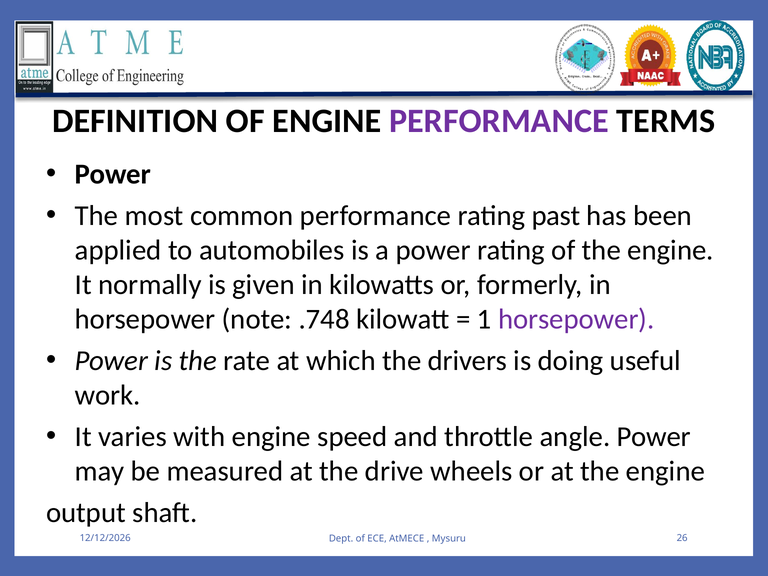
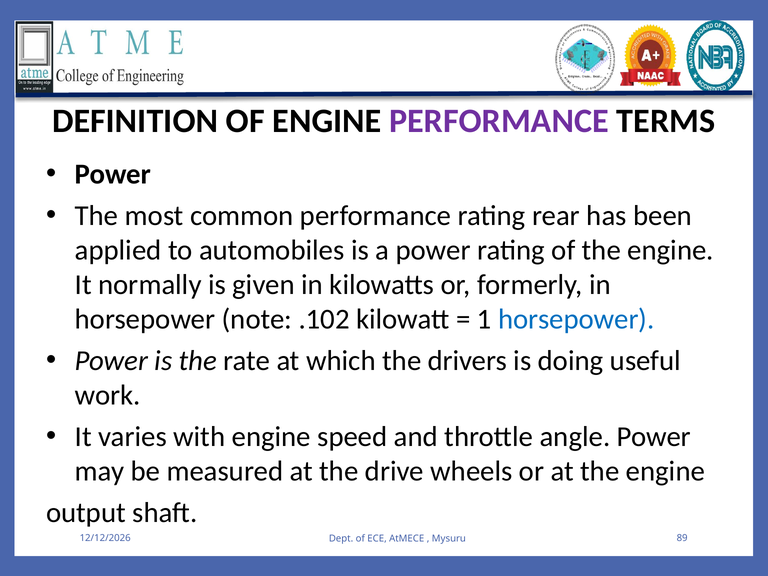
past: past -> rear
.748: .748 -> .102
horsepower at (576, 319) colour: purple -> blue
26: 26 -> 89
